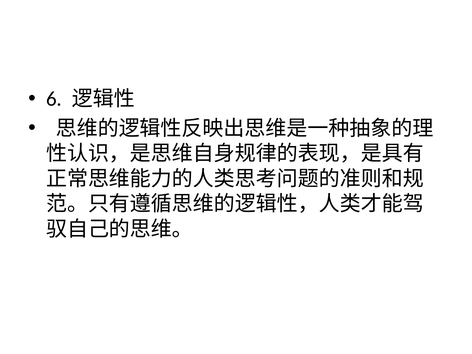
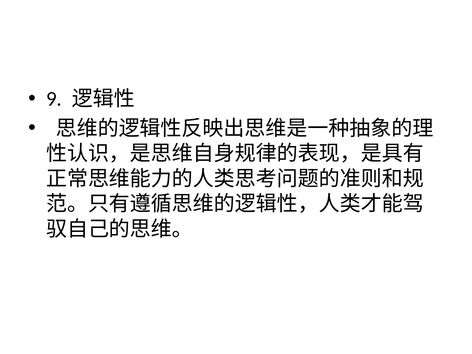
6: 6 -> 9
